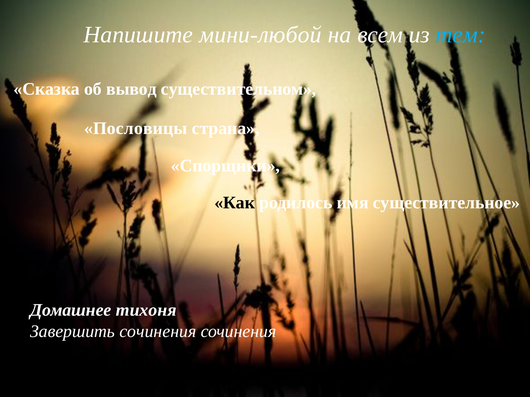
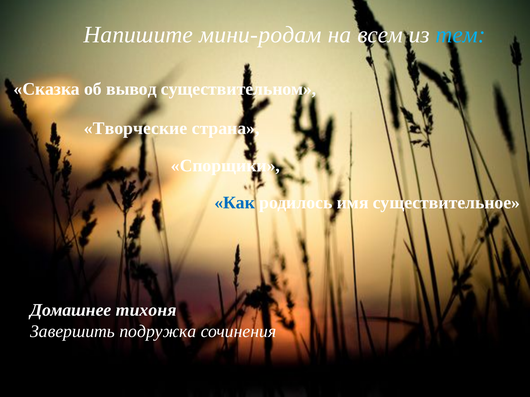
мини-любой: мини-любой -> мини-родам
Пословицы: Пословицы -> Творческие
Как colour: black -> blue
Завершить сочинения: сочинения -> подружка
